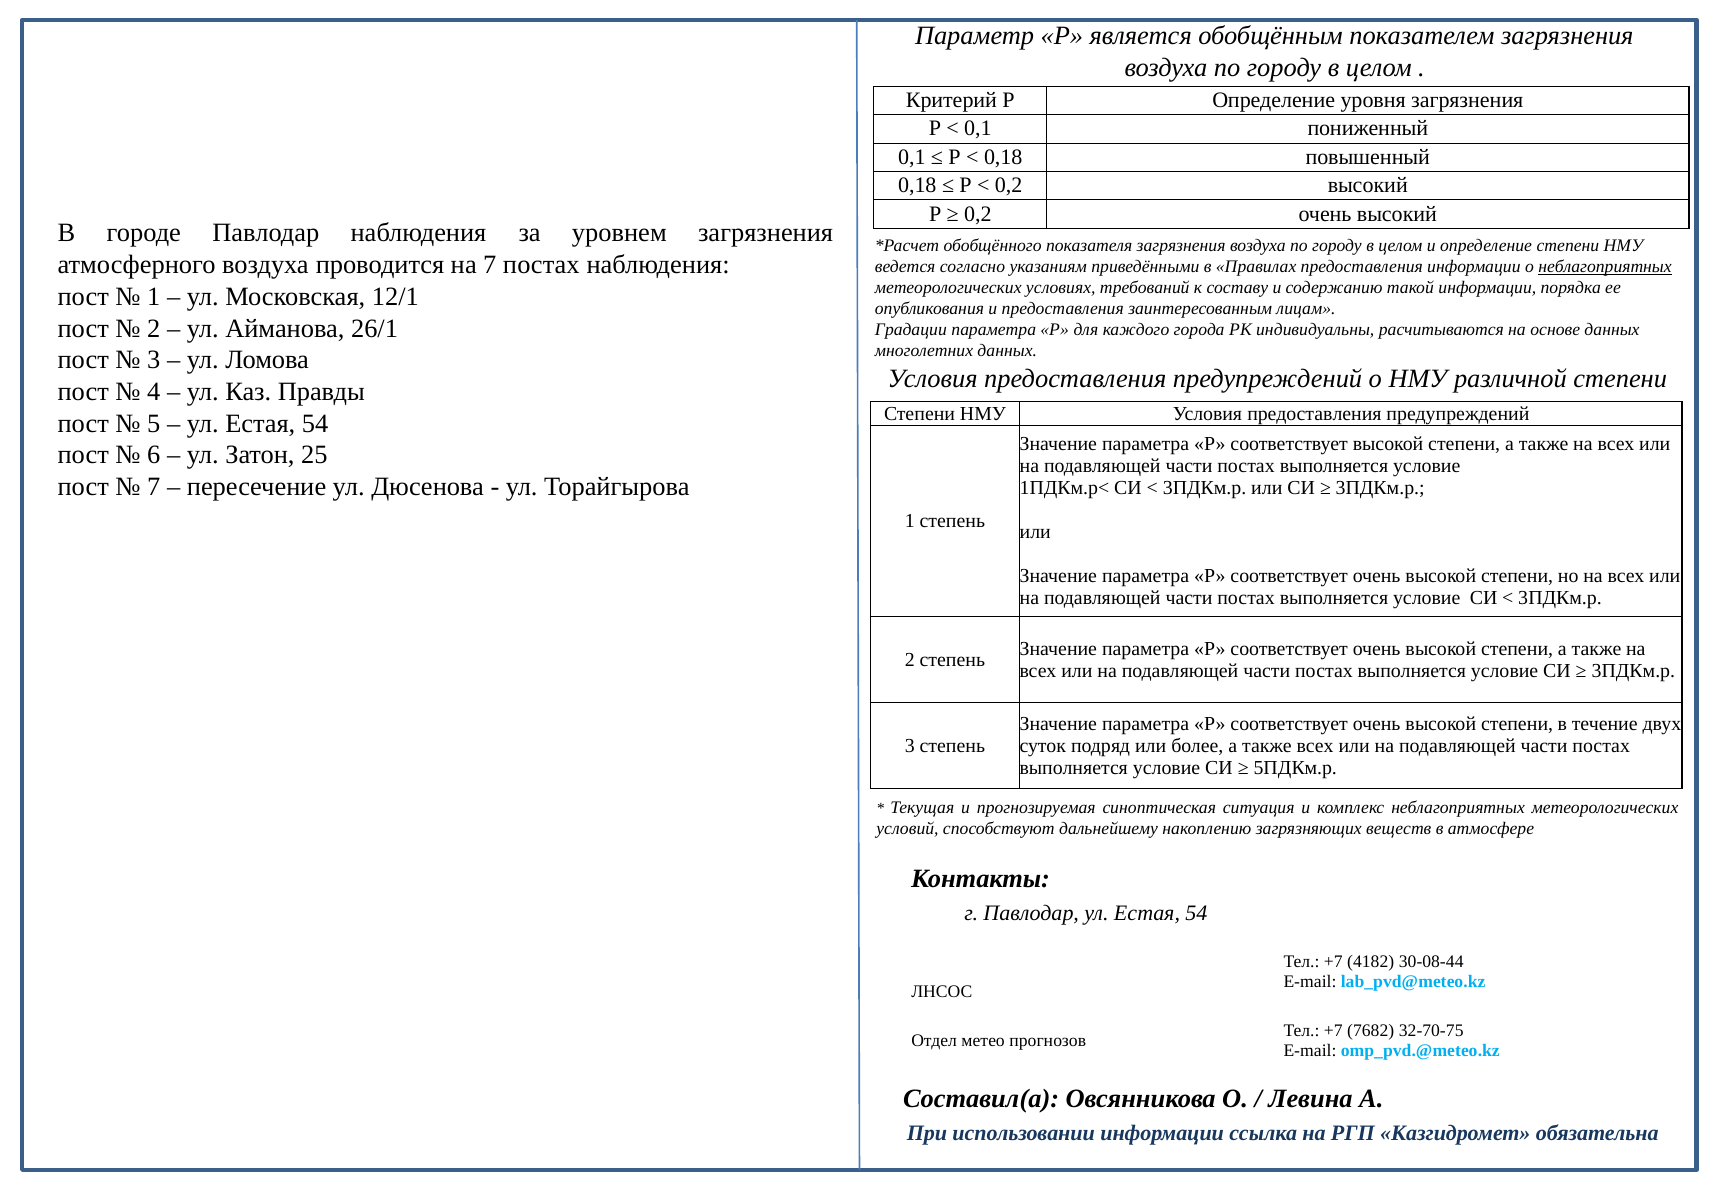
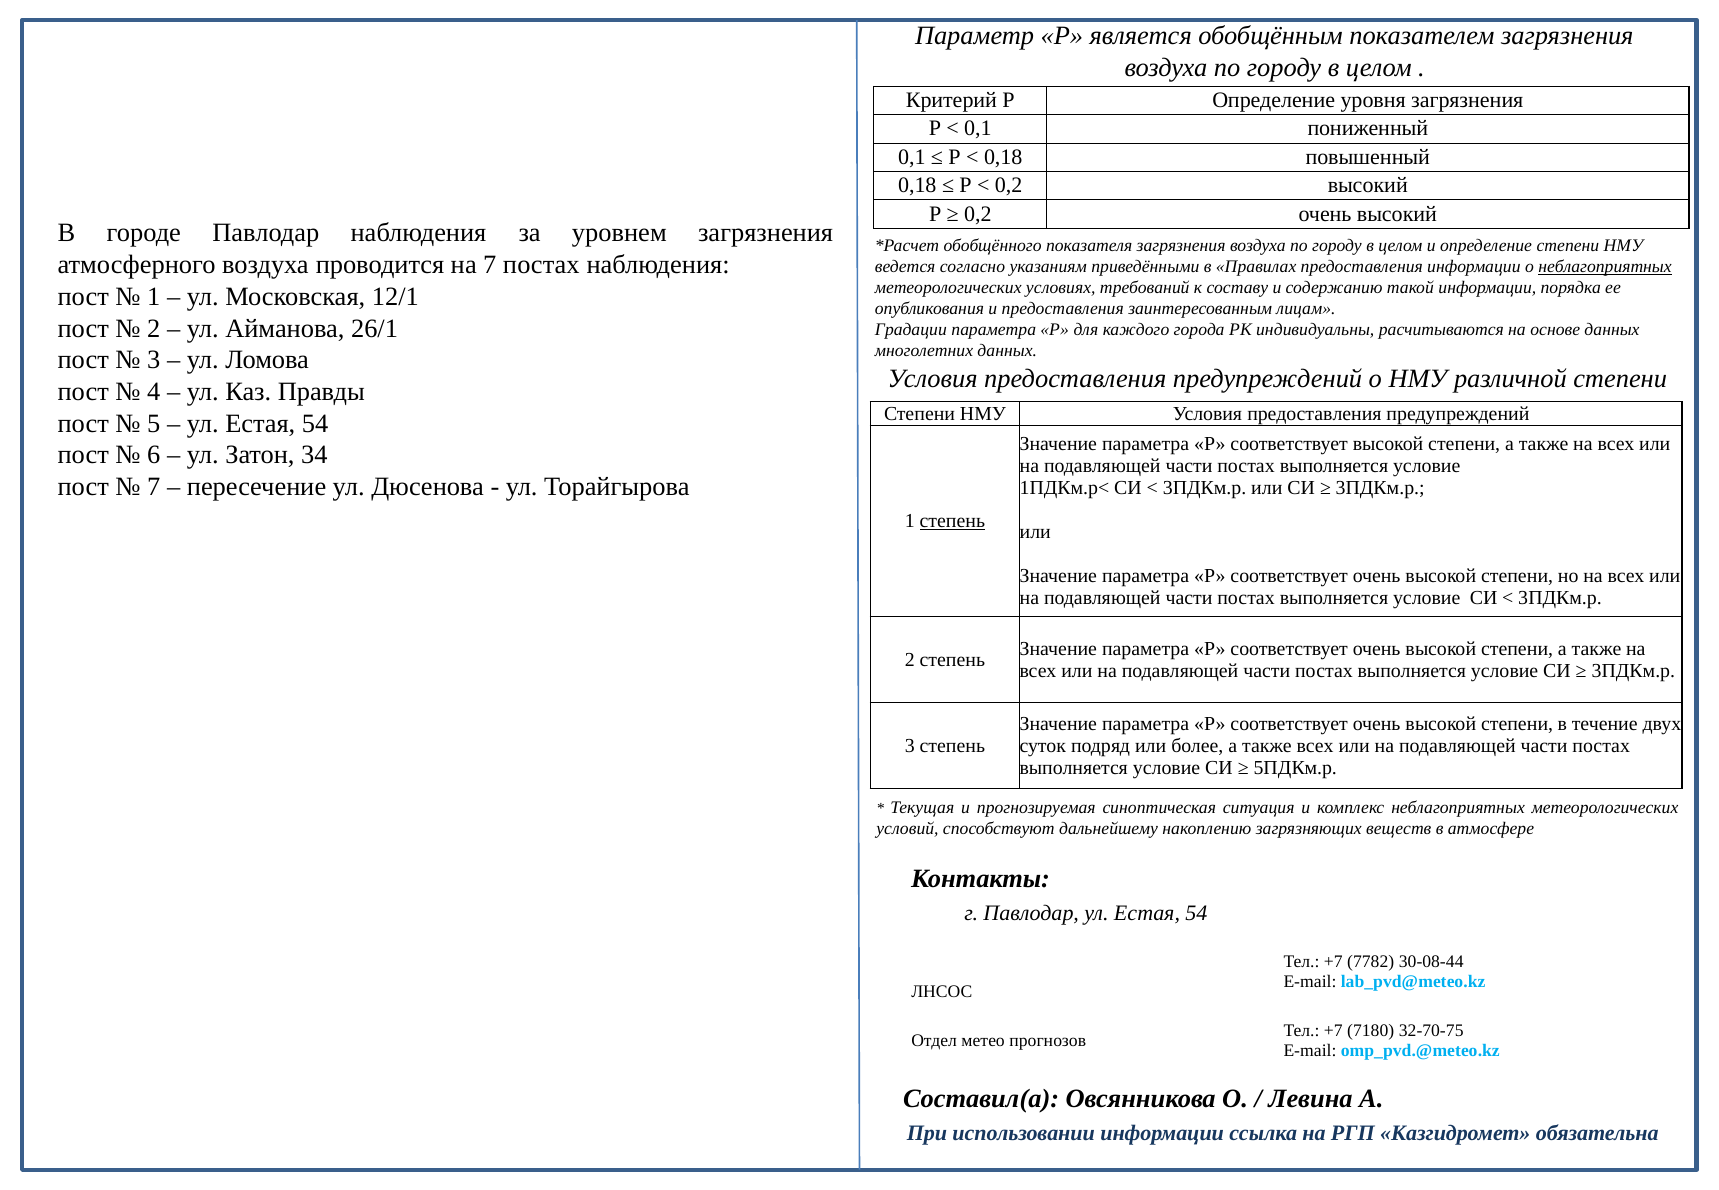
25: 25 -> 34
степень at (952, 521) underline: none -> present
4182: 4182 -> 7782
7682: 7682 -> 7180
